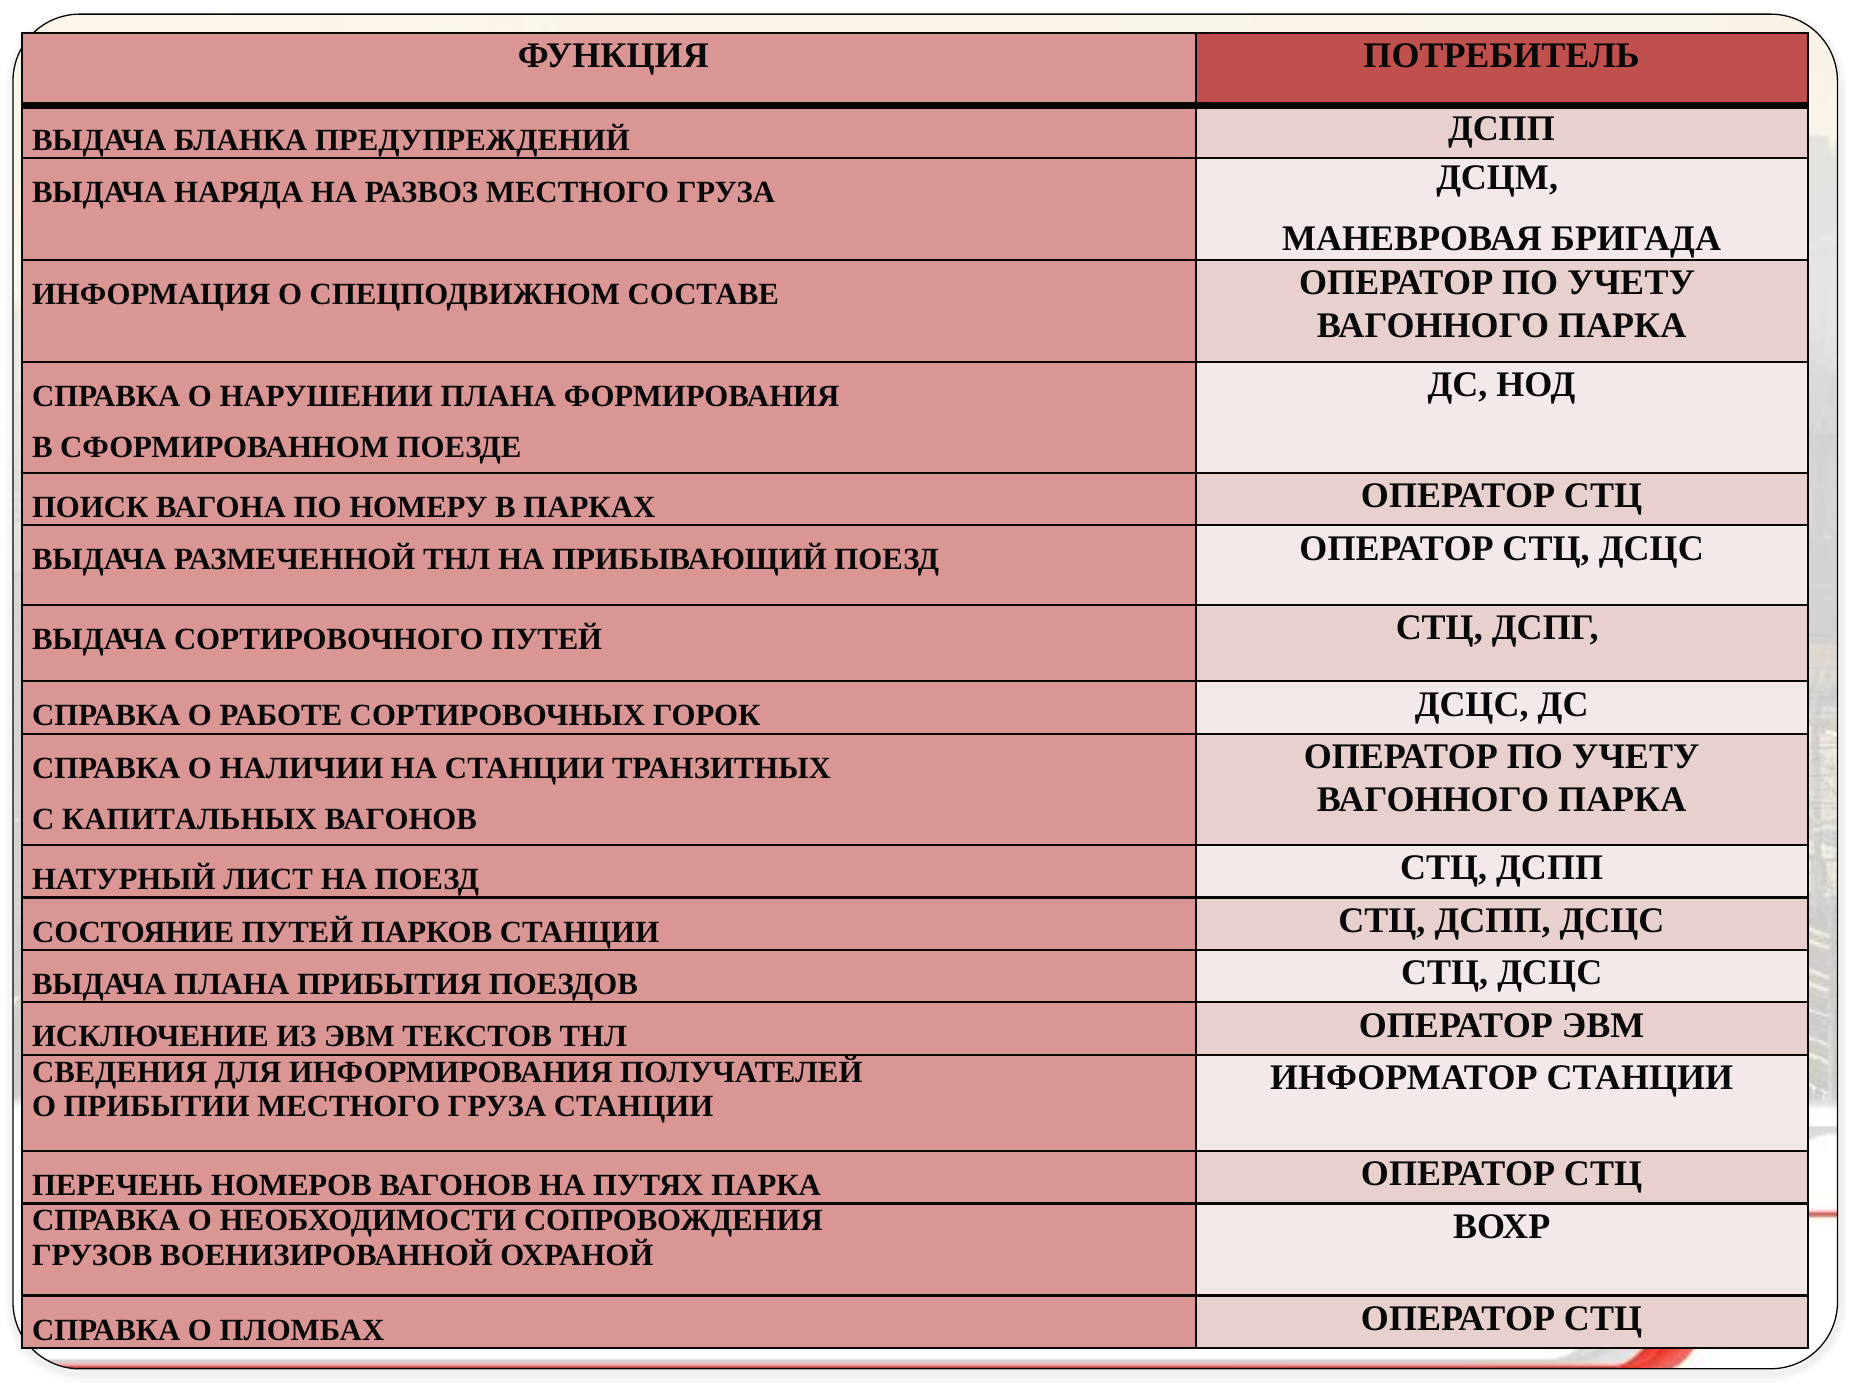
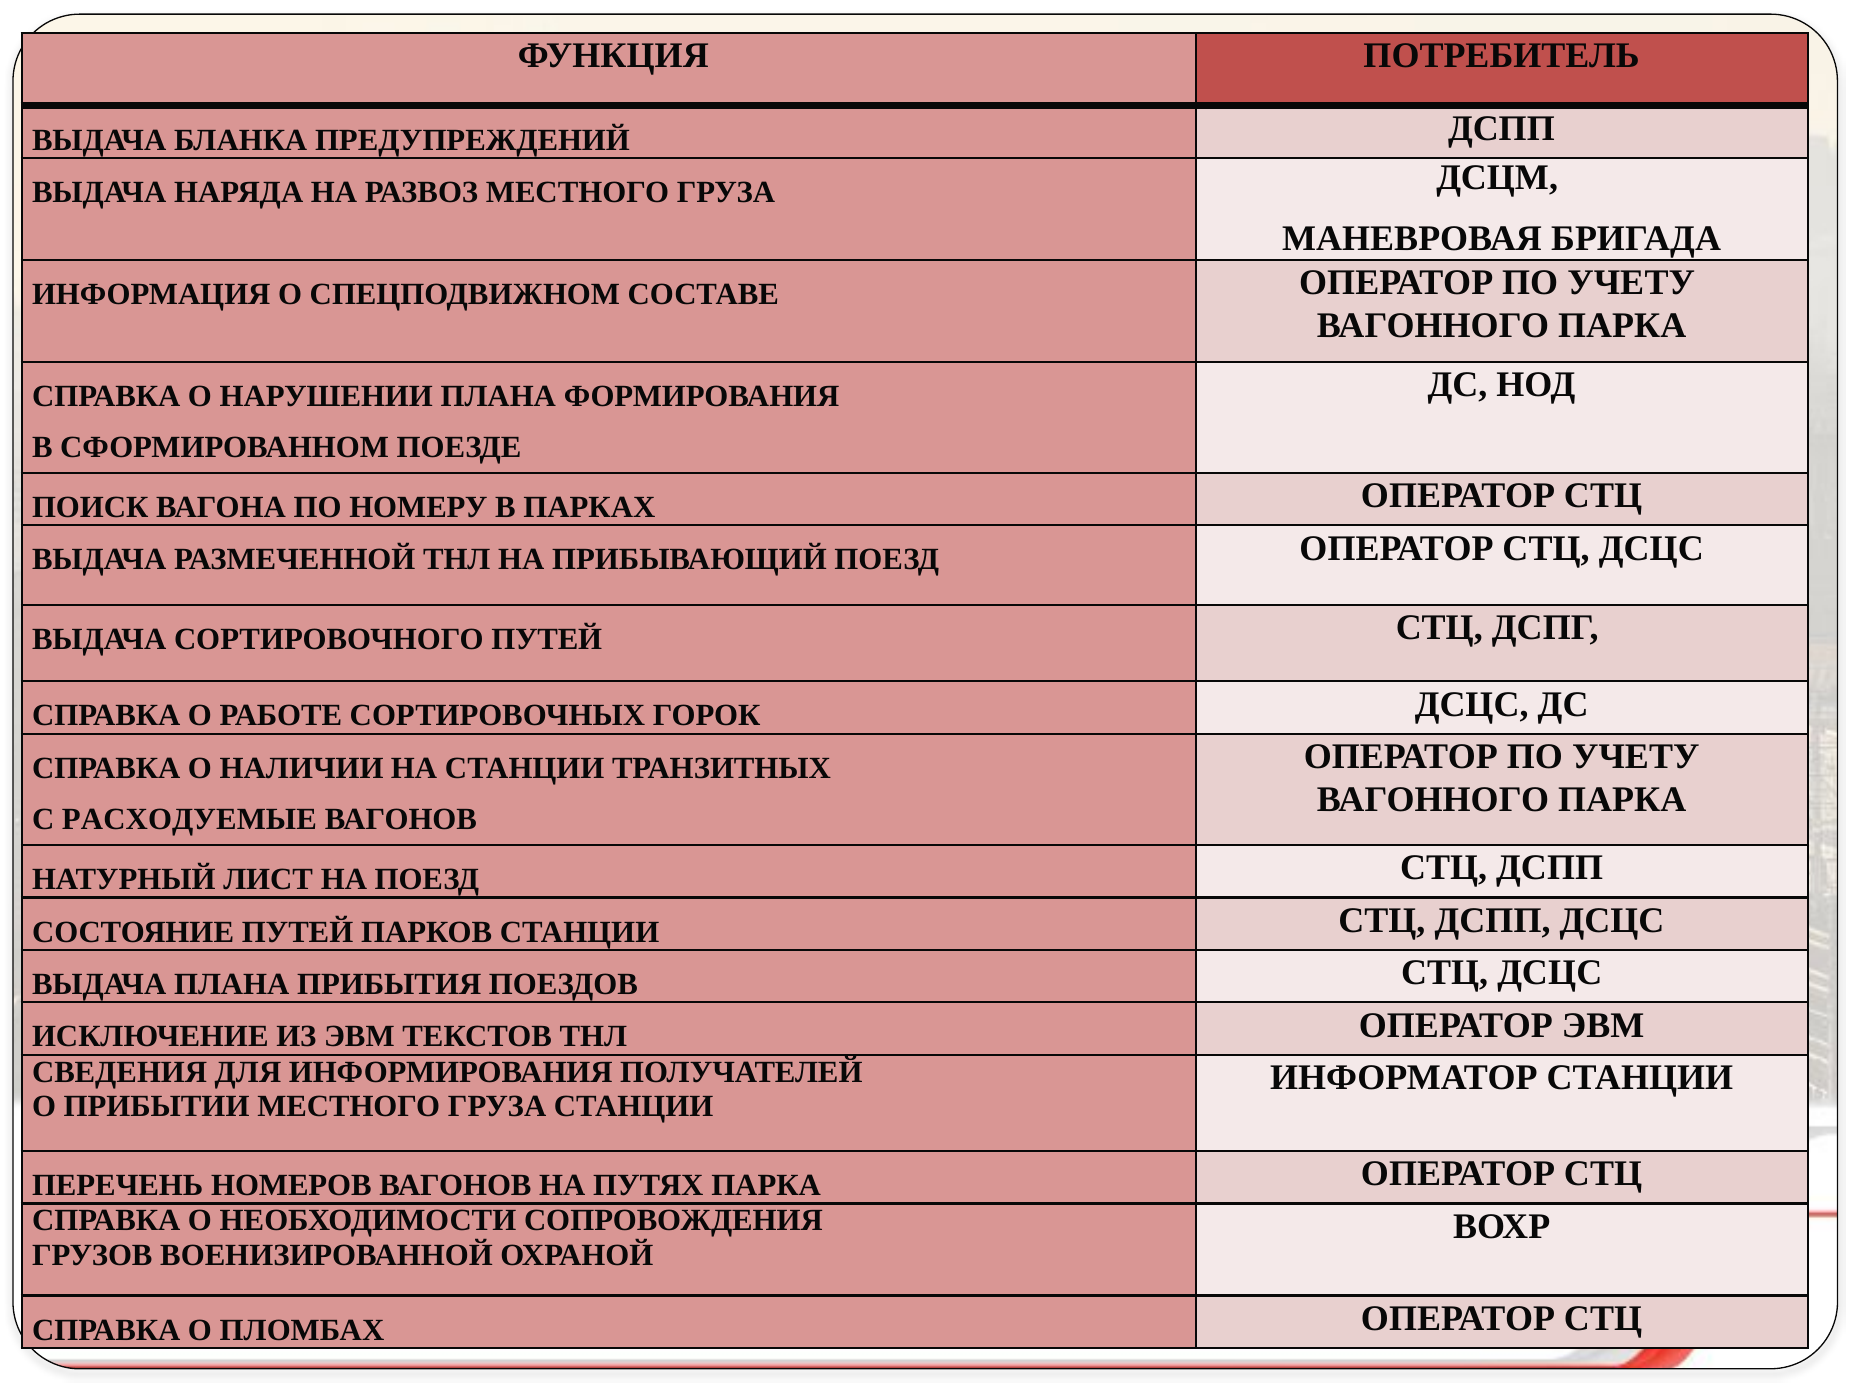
КАПИТАЛЬНЫХ: КАПИТАЛЬНЫХ -> РАСХОДУЕМЫЕ
